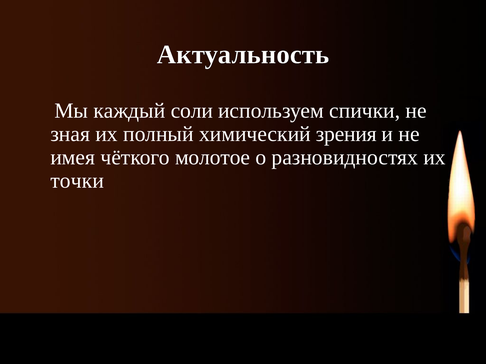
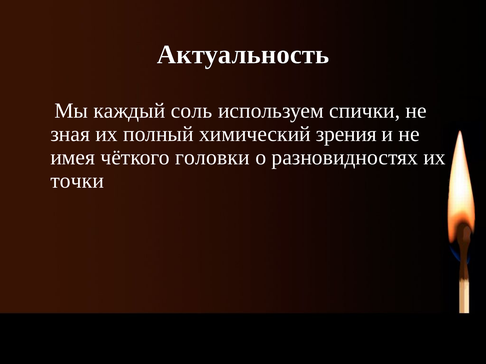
соли: соли -> соль
молотое: молотое -> головки
